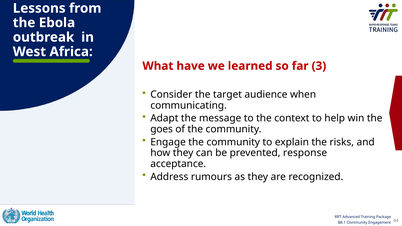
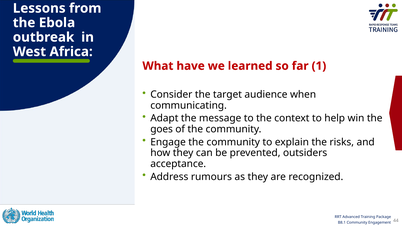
3: 3 -> 1
response: response -> outsiders
